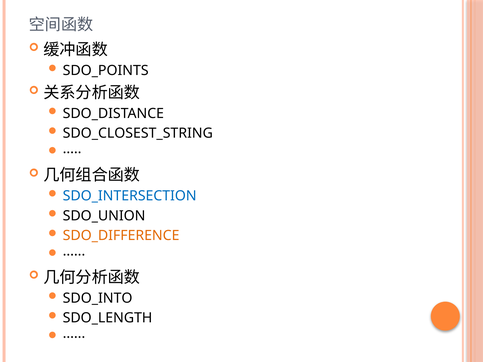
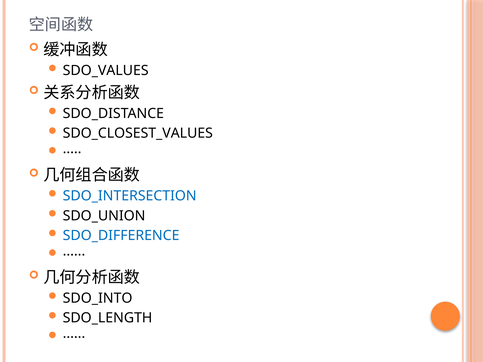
SDO_POINTS: SDO_POINTS -> SDO_VALUES
SDO_CLOSEST_STRING: SDO_CLOSEST_STRING -> SDO_CLOSEST_VALUES
SDO_DIFFERENCE colour: orange -> blue
